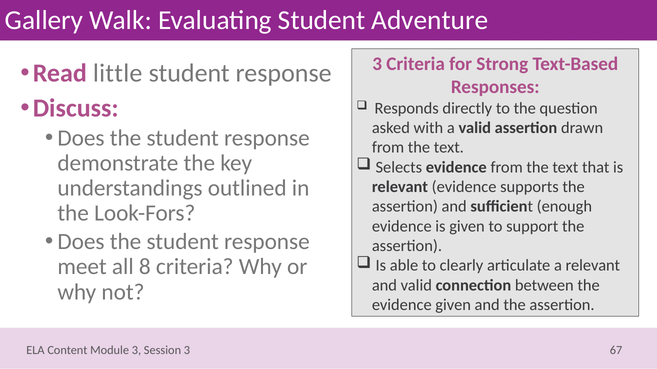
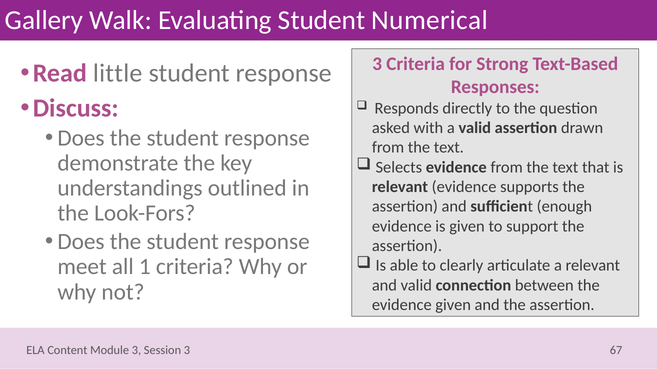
Adventure: Adventure -> Numerical
8: 8 -> 1
